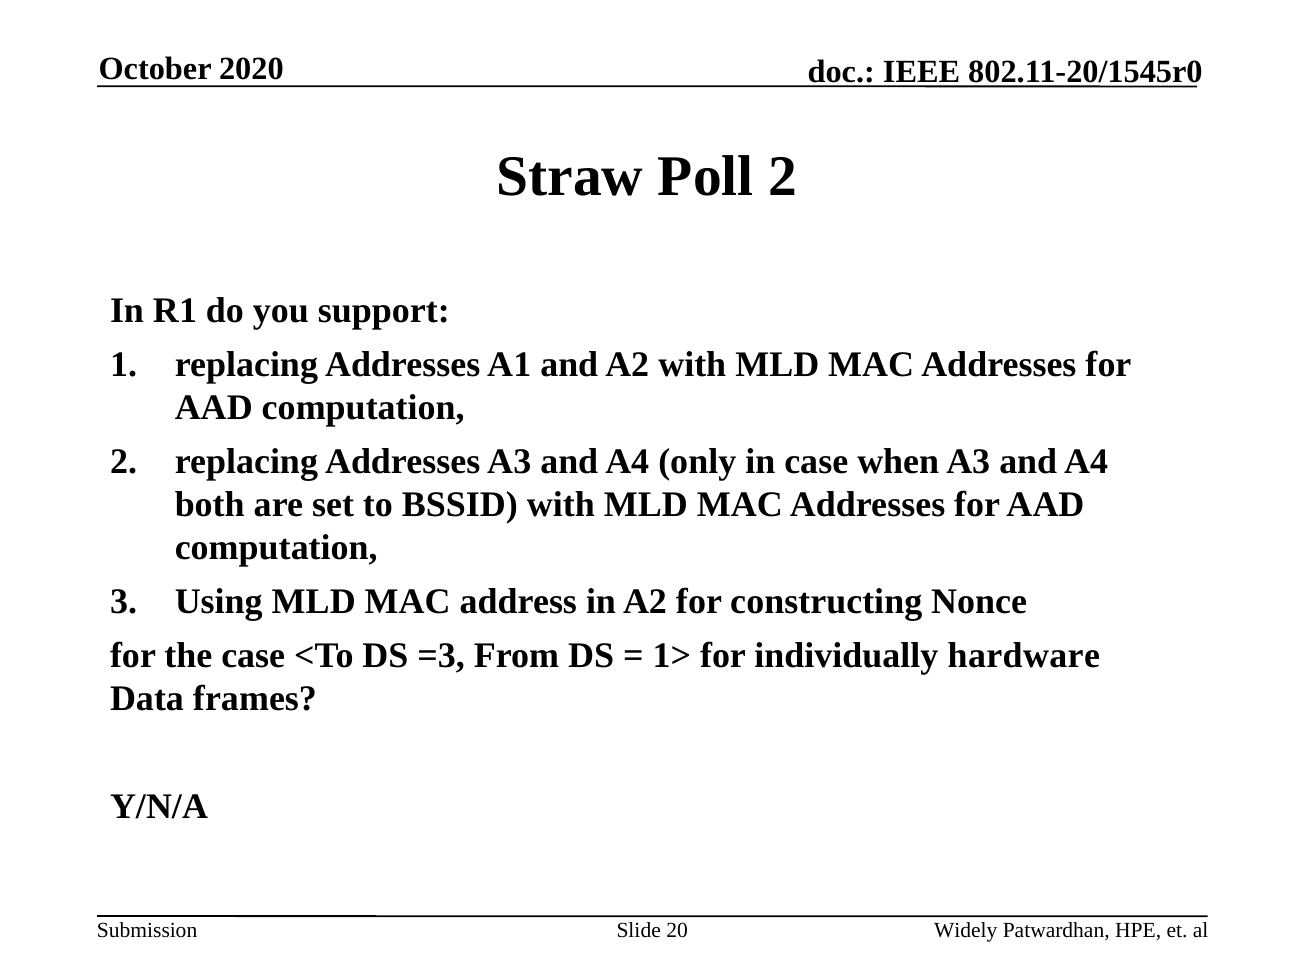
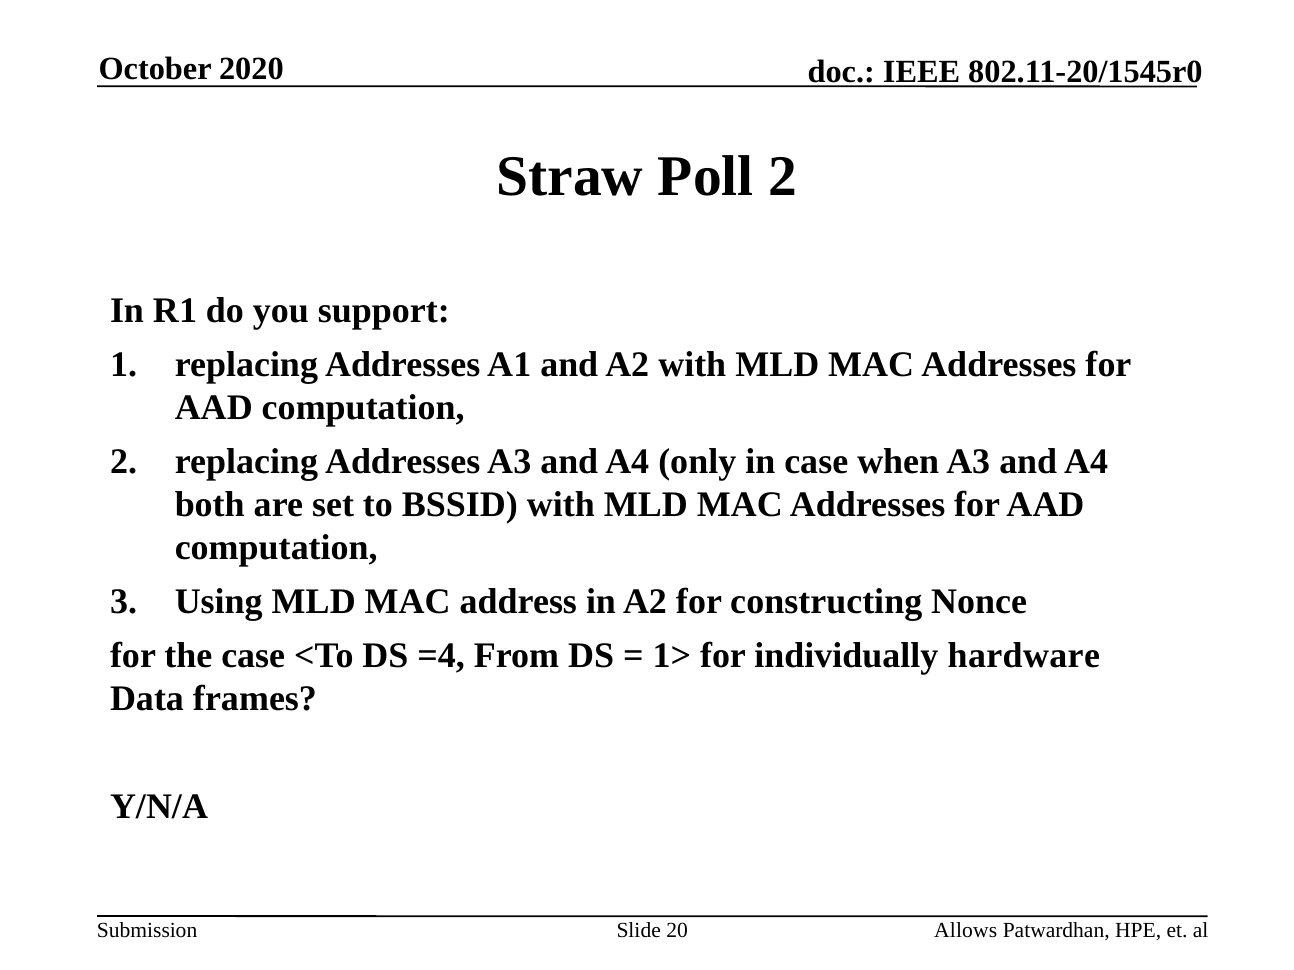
=3: =3 -> =4
Widely: Widely -> Allows
